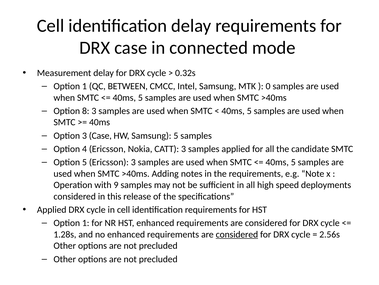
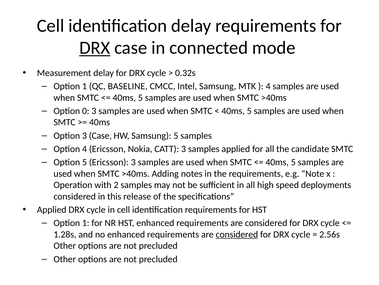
DRX at (95, 48) underline: none -> present
BETWEEN: BETWEEN -> BASELINE
0 at (268, 86): 0 -> 4
8: 8 -> 0
9: 9 -> 2
